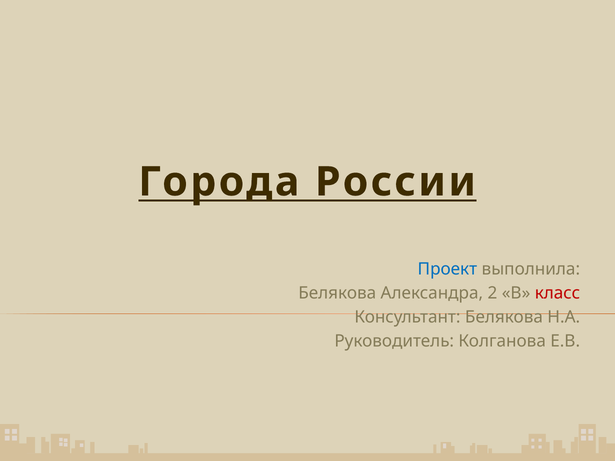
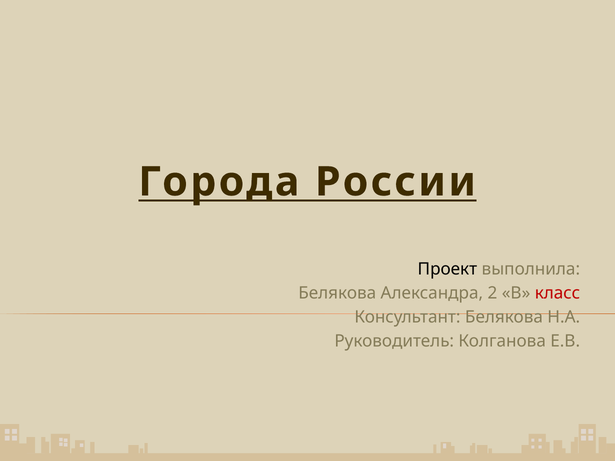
Проект colour: blue -> black
